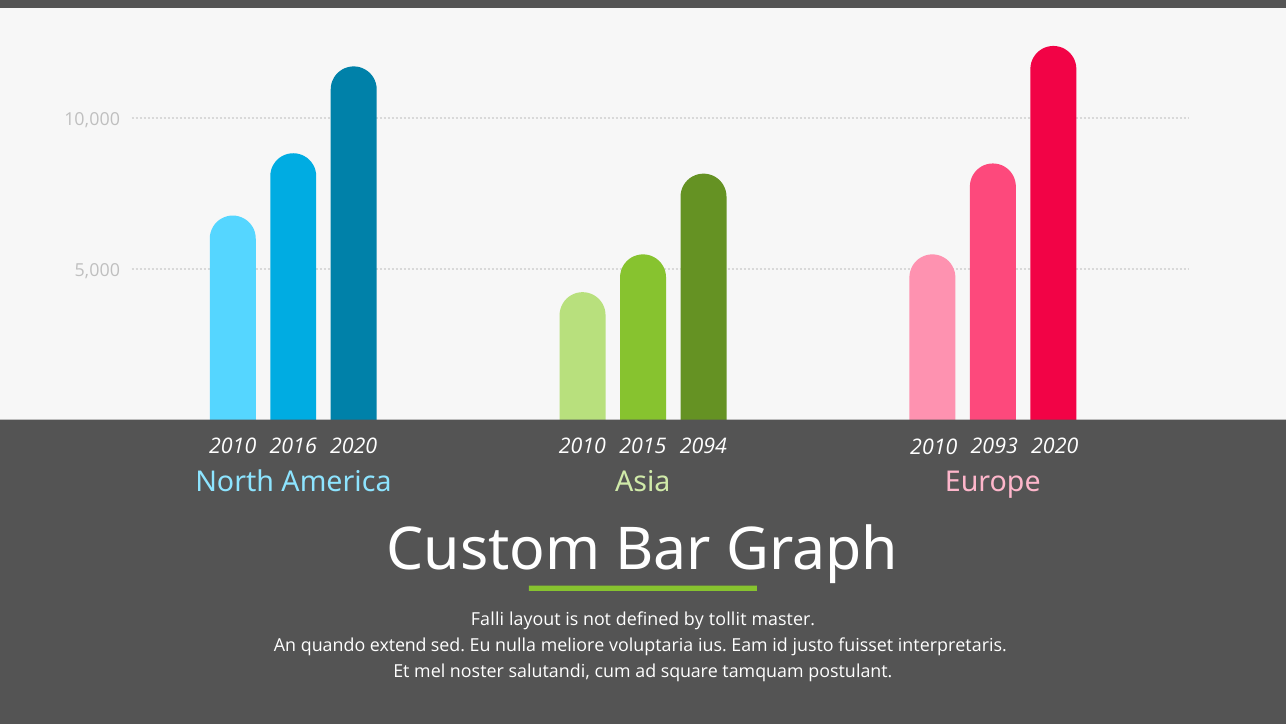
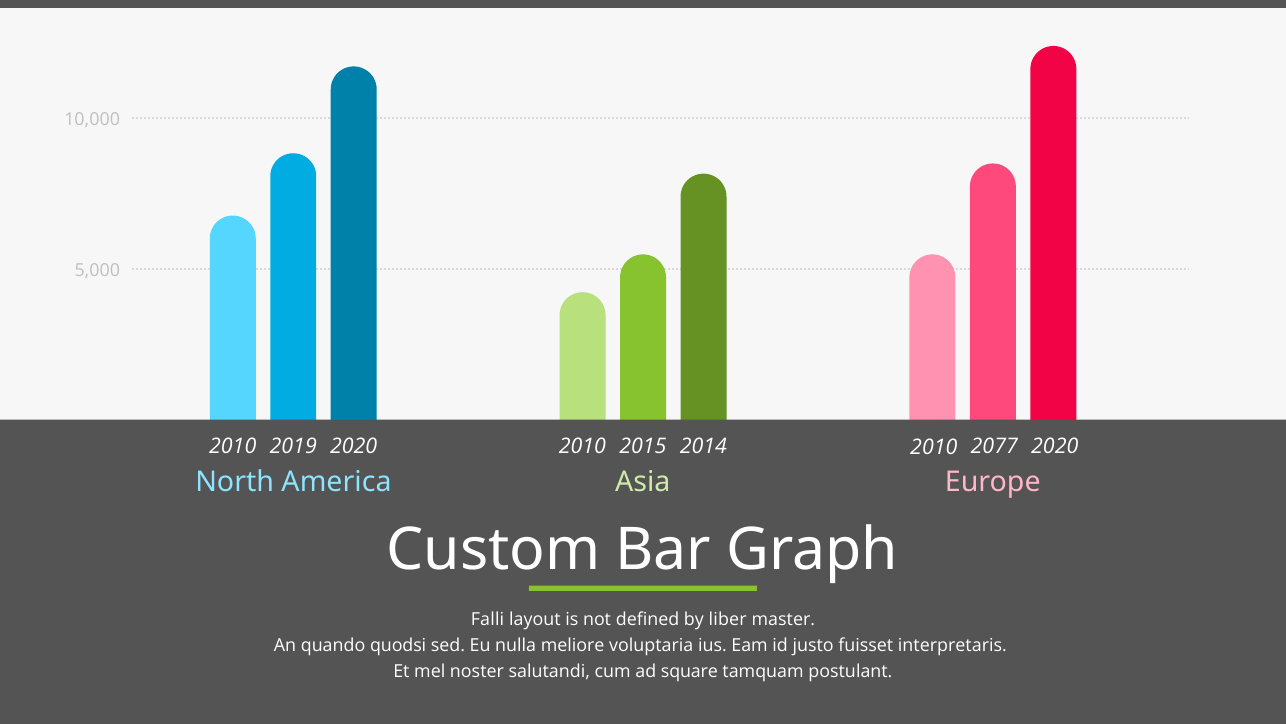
2016: 2016 -> 2019
2094: 2094 -> 2014
2093: 2093 -> 2077
tollit: tollit -> liber
extend: extend -> quodsi
